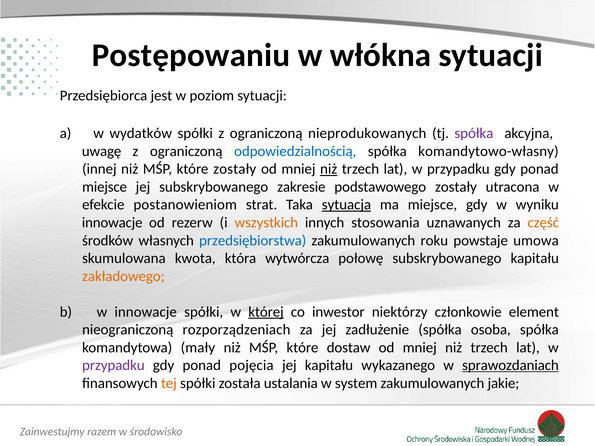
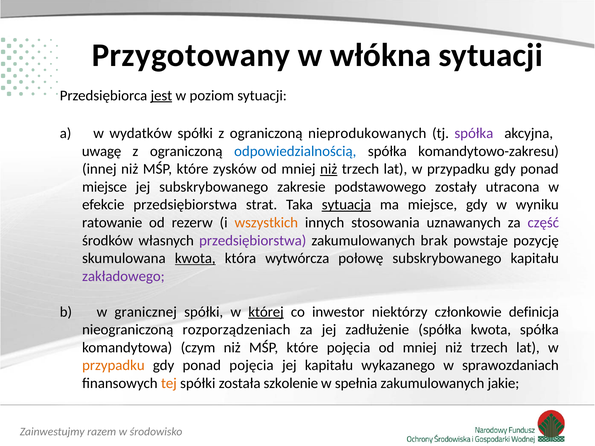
Postępowaniu: Postępowaniu -> Przygotowany
jest underline: none -> present
komandytowo-własny: komandytowo-własny -> komandytowo-zakresu
które zostały: zostały -> zysków
efekcie postanowieniom: postanowieniom -> przedsiębiorstwa
innowacje at (112, 223): innowacje -> ratowanie
część colour: orange -> purple
przedsiębiorstwa at (253, 241) colour: blue -> purple
roku: roku -> brak
umowa: umowa -> pozycję
kwota at (195, 258) underline: none -> present
zakładowego colour: orange -> purple
w innowacje: innowacje -> granicznej
element: element -> definicja
spółka osoba: osoba -> kwota
mały: mały -> czym
które dostaw: dostaw -> pojęcia
przypadku at (113, 366) colour: purple -> orange
sprawozdaniach underline: present -> none
ustalania: ustalania -> szkolenie
system: system -> spełnia
